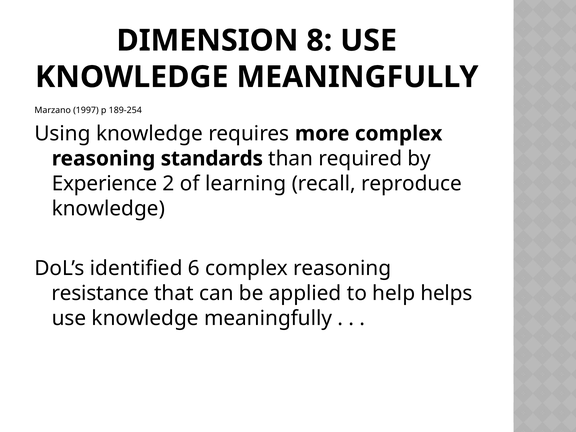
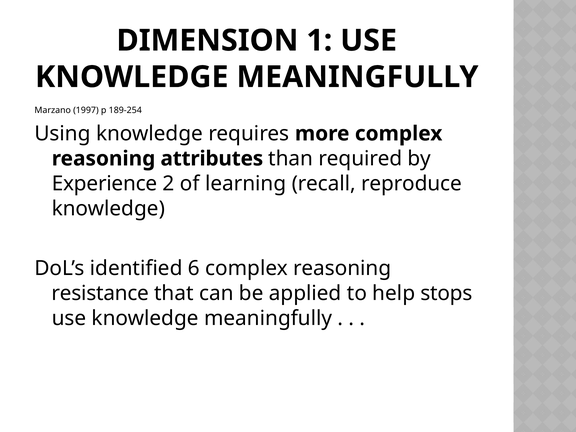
8: 8 -> 1
standards: standards -> attributes
helps: helps -> stops
